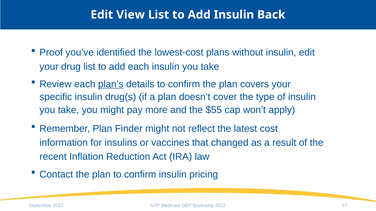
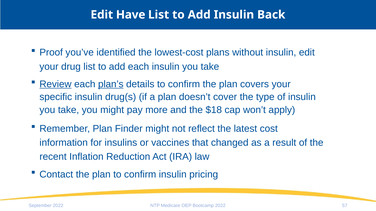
View: View -> Have
Review underline: none -> present
$55: $55 -> $18
